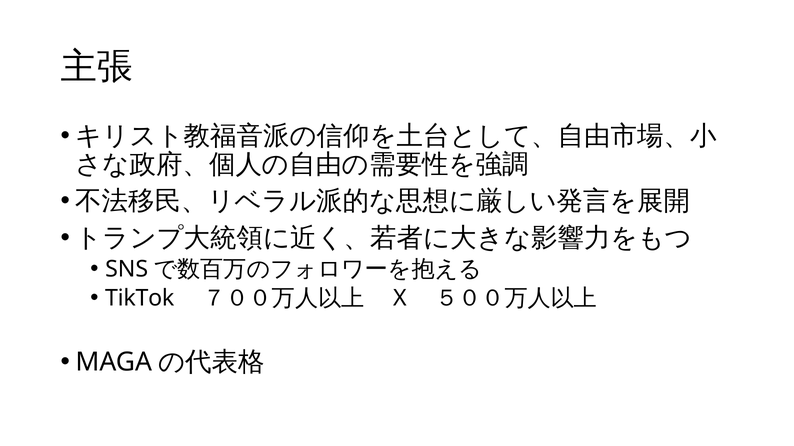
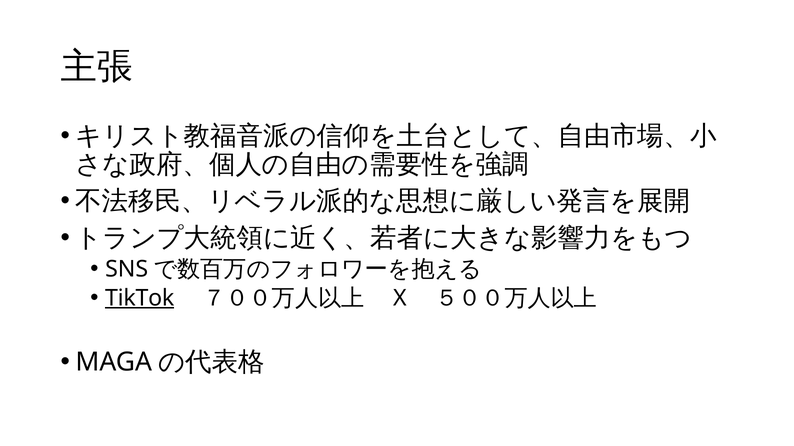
TikTok underline: none -> present
